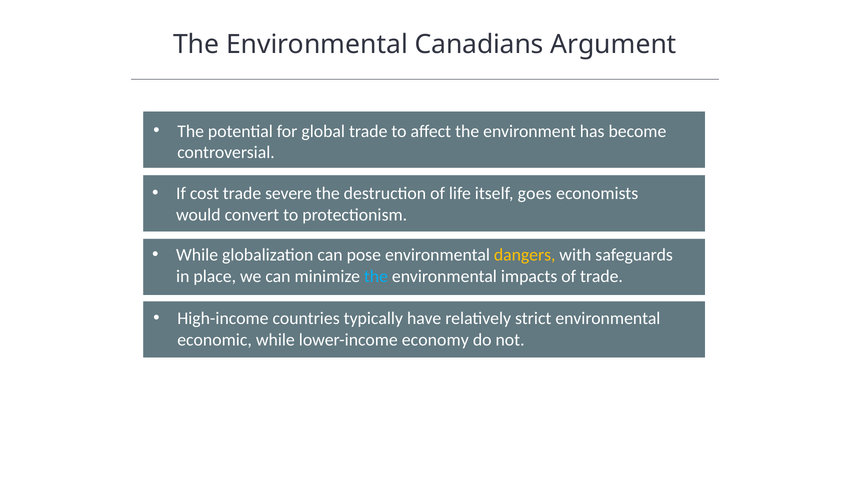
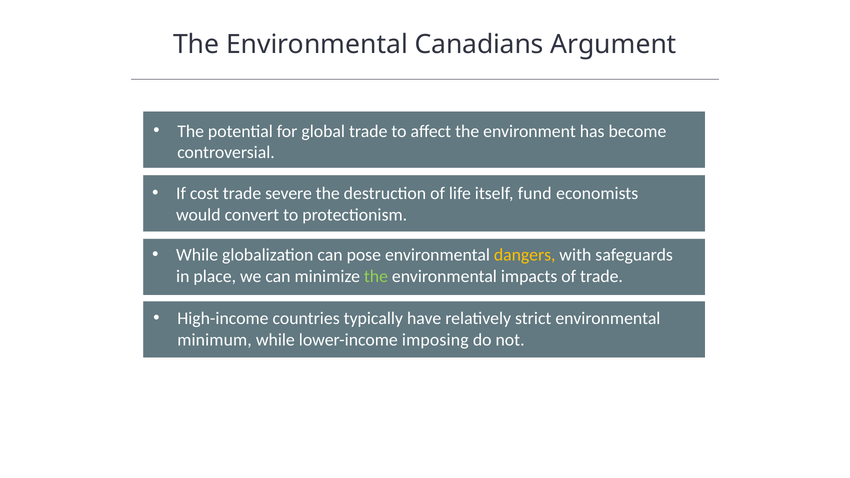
goes: goes -> fund
the at (376, 276) colour: light blue -> light green
economic: economic -> minimum
economy: economy -> imposing
